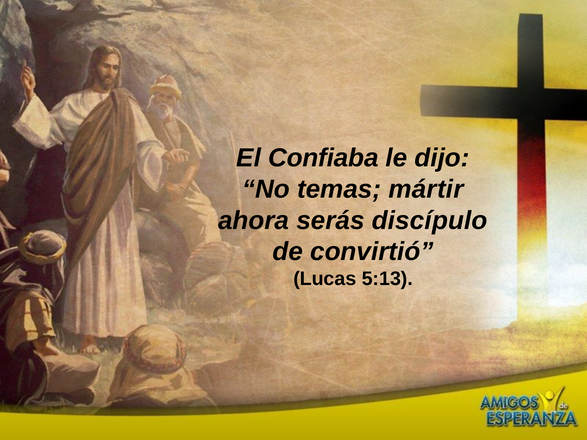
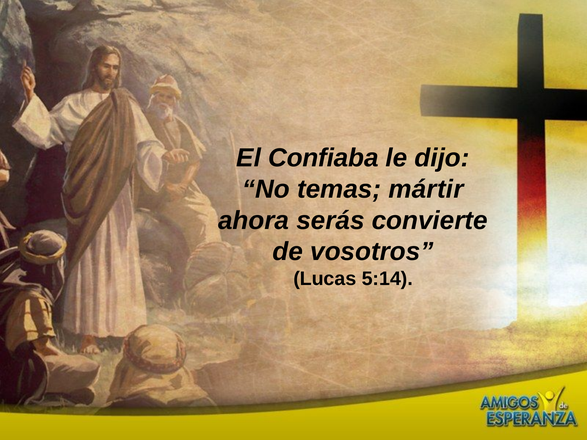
discípulo: discípulo -> convierte
convirtió: convirtió -> vosotros
5:13: 5:13 -> 5:14
